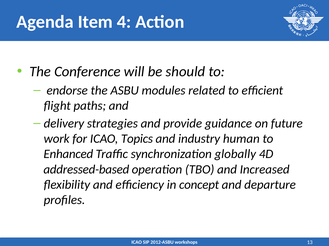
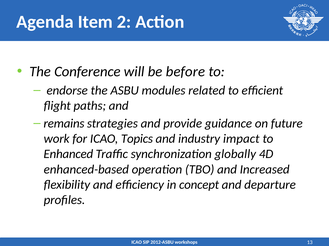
4: 4 -> 2
should: should -> before
delivery: delivery -> remains
human: human -> impact
addressed-based: addressed-based -> enhanced-based
